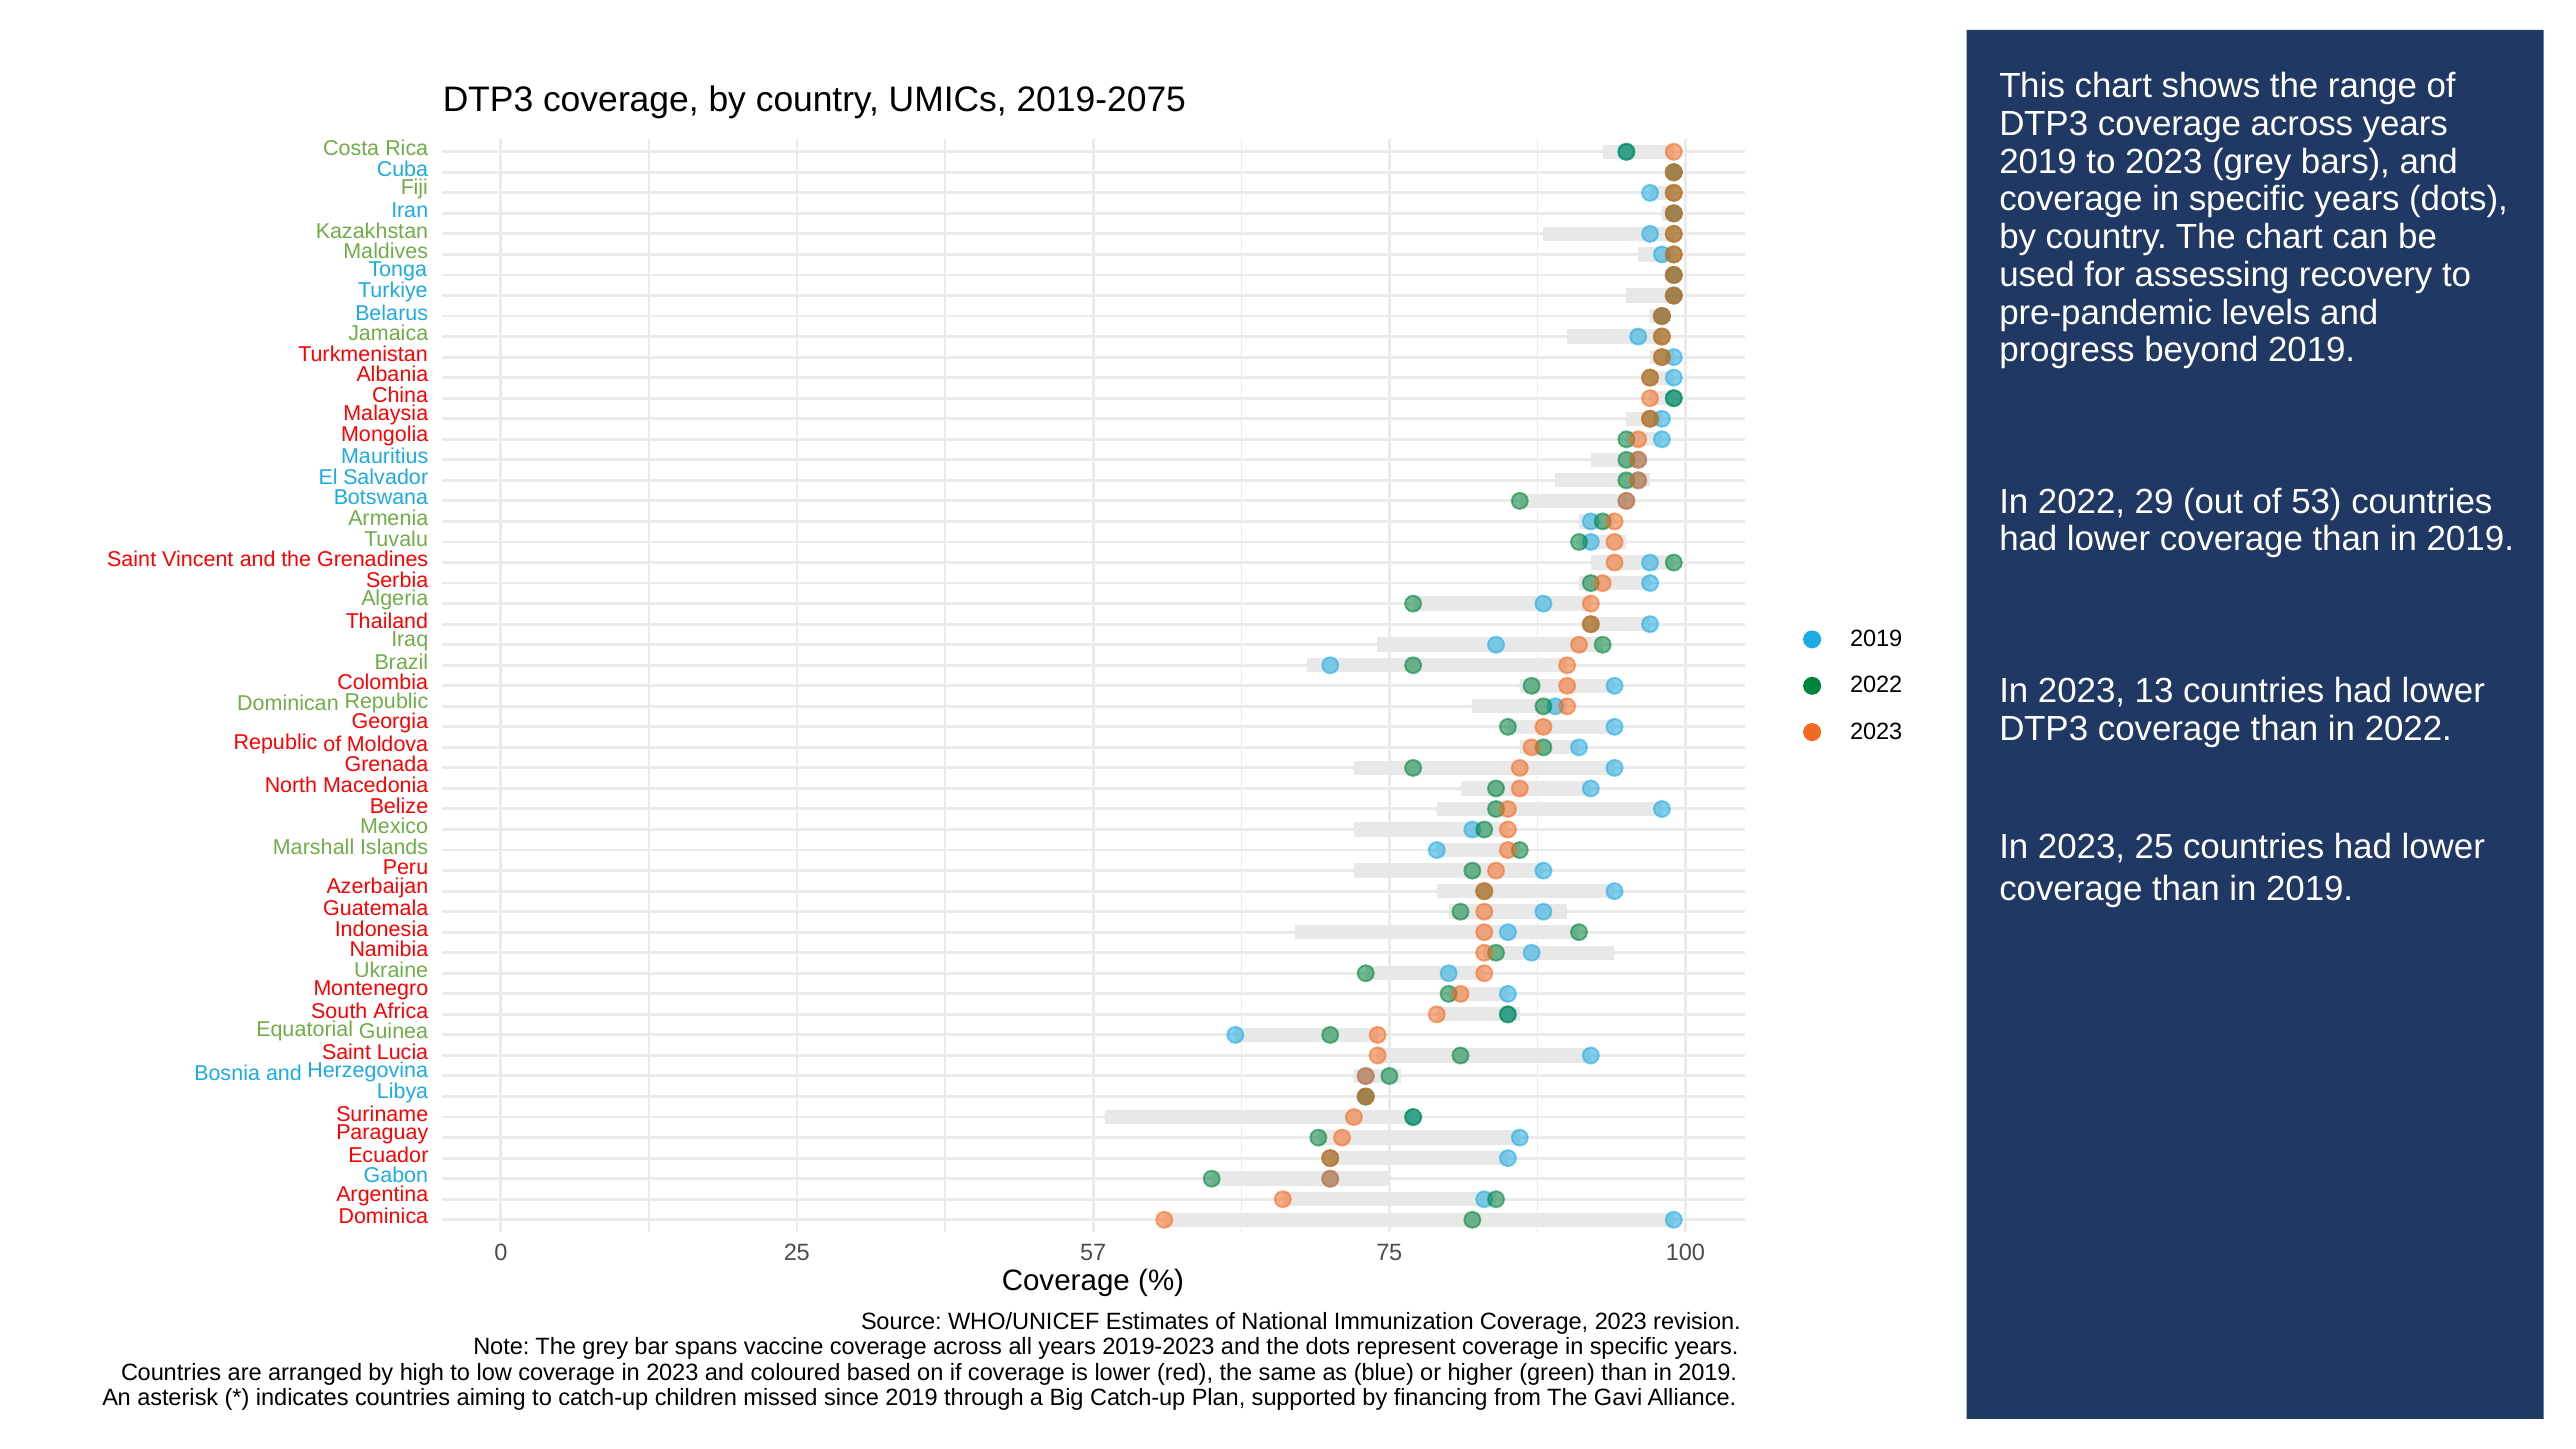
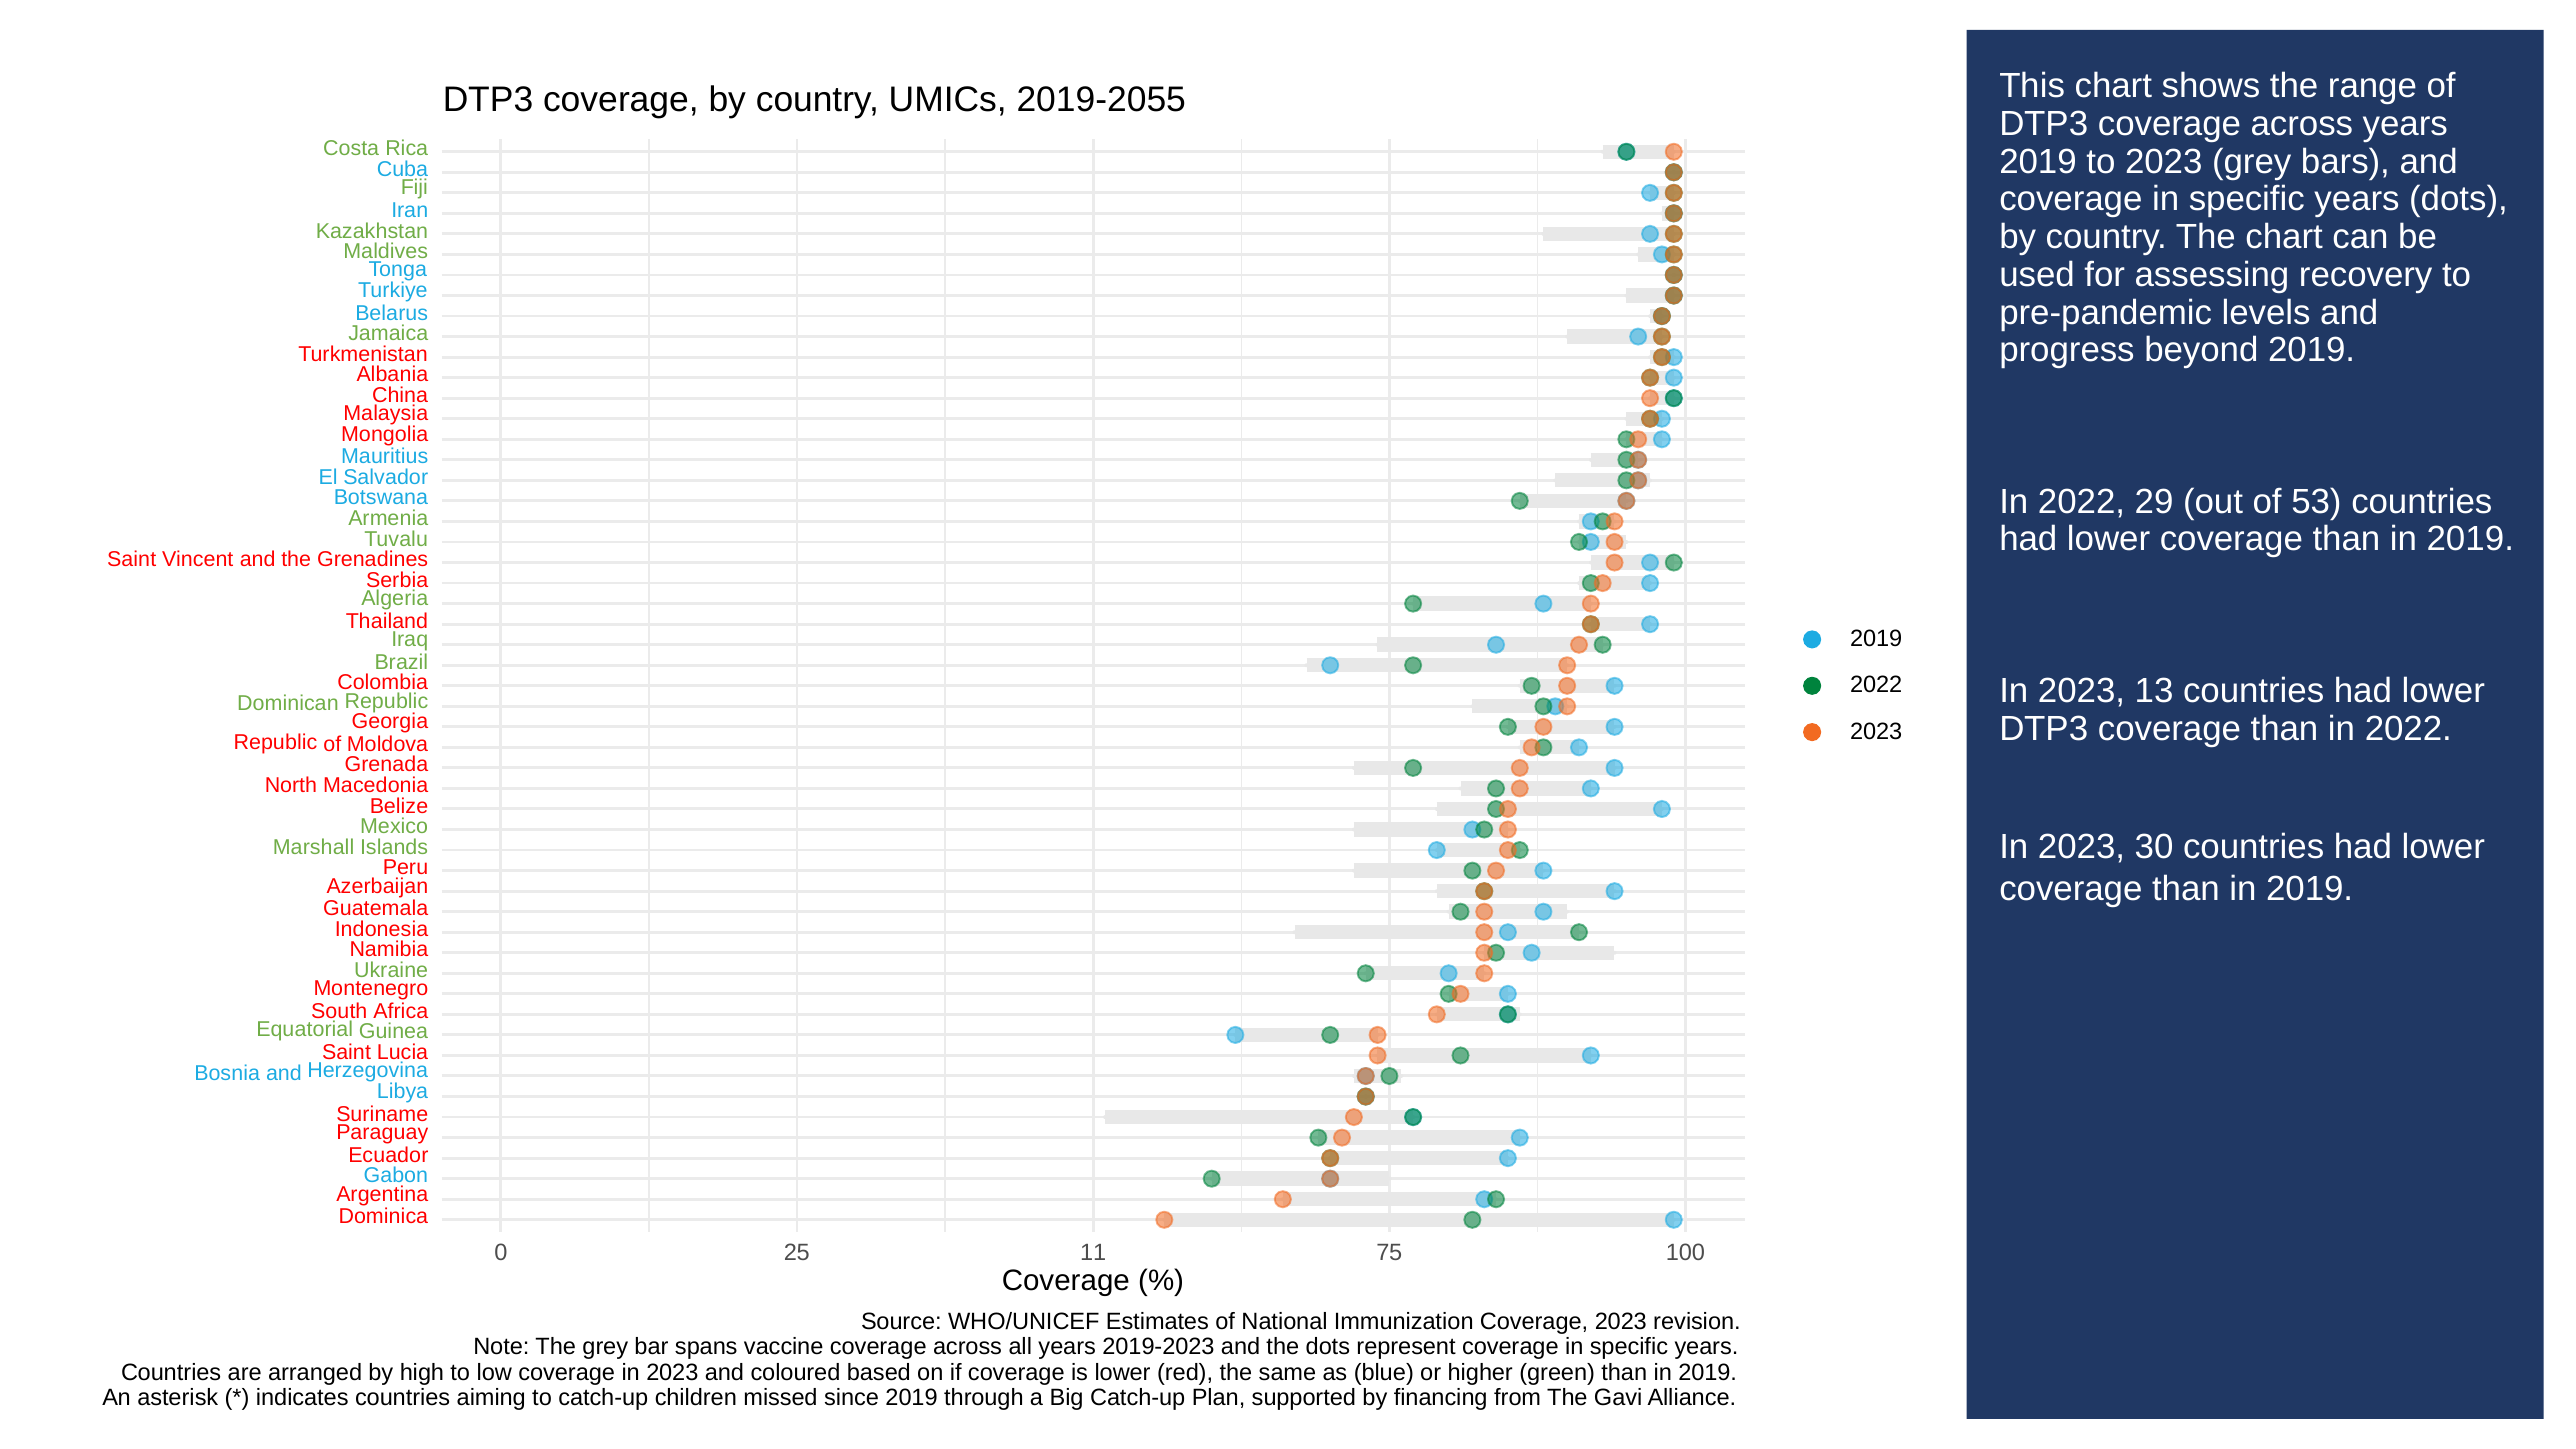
2019-2075: 2019-2075 -> 2019-2055
2023 25: 25 -> 30
57: 57 -> 11
